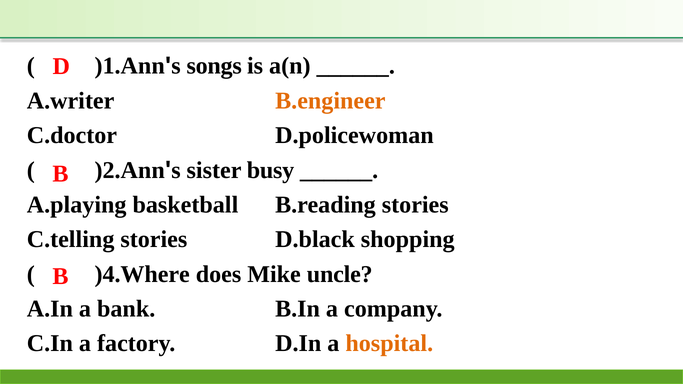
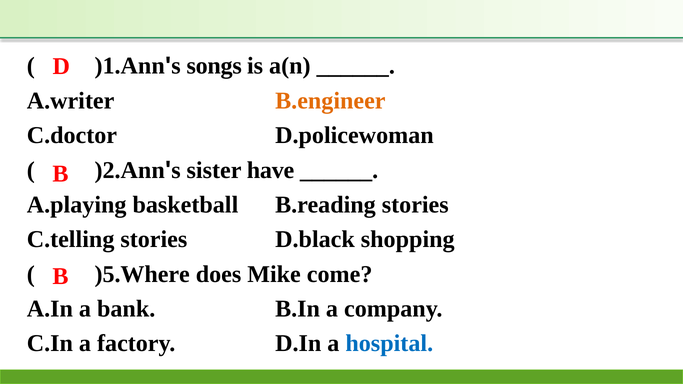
busy: busy -> have
)4.Where: )4.Where -> )5.Where
uncle: uncle -> come
hospital colour: orange -> blue
